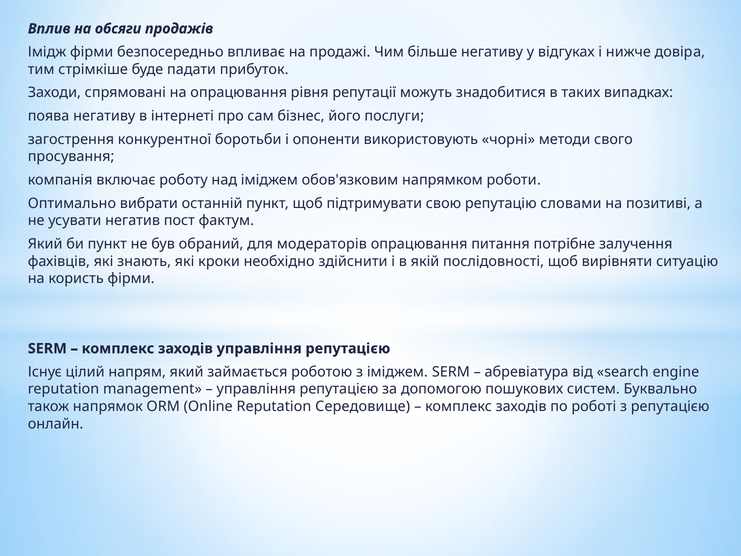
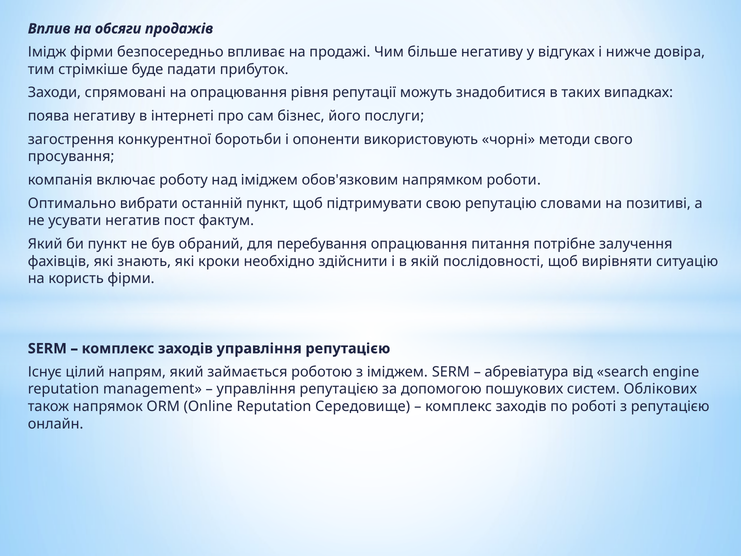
модераторів: модераторів -> перебування
Буквально: Буквально -> Облікових
